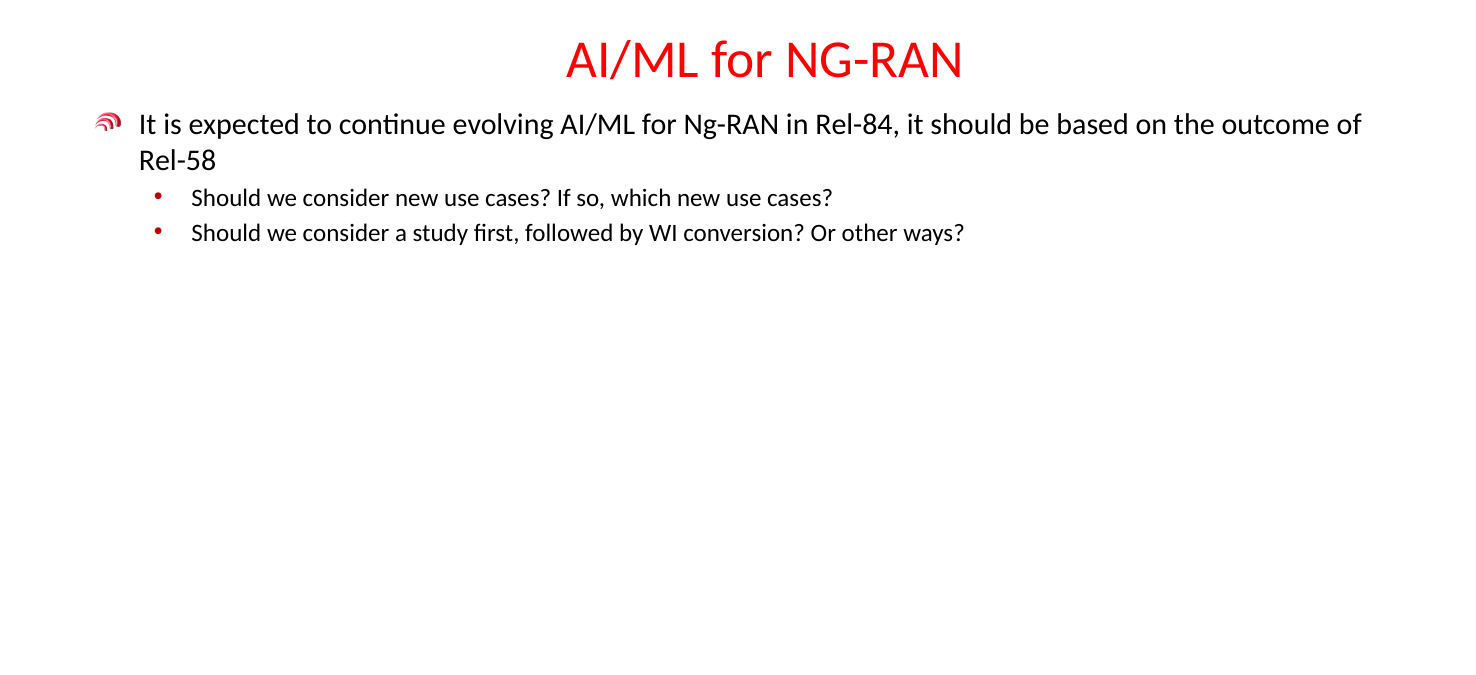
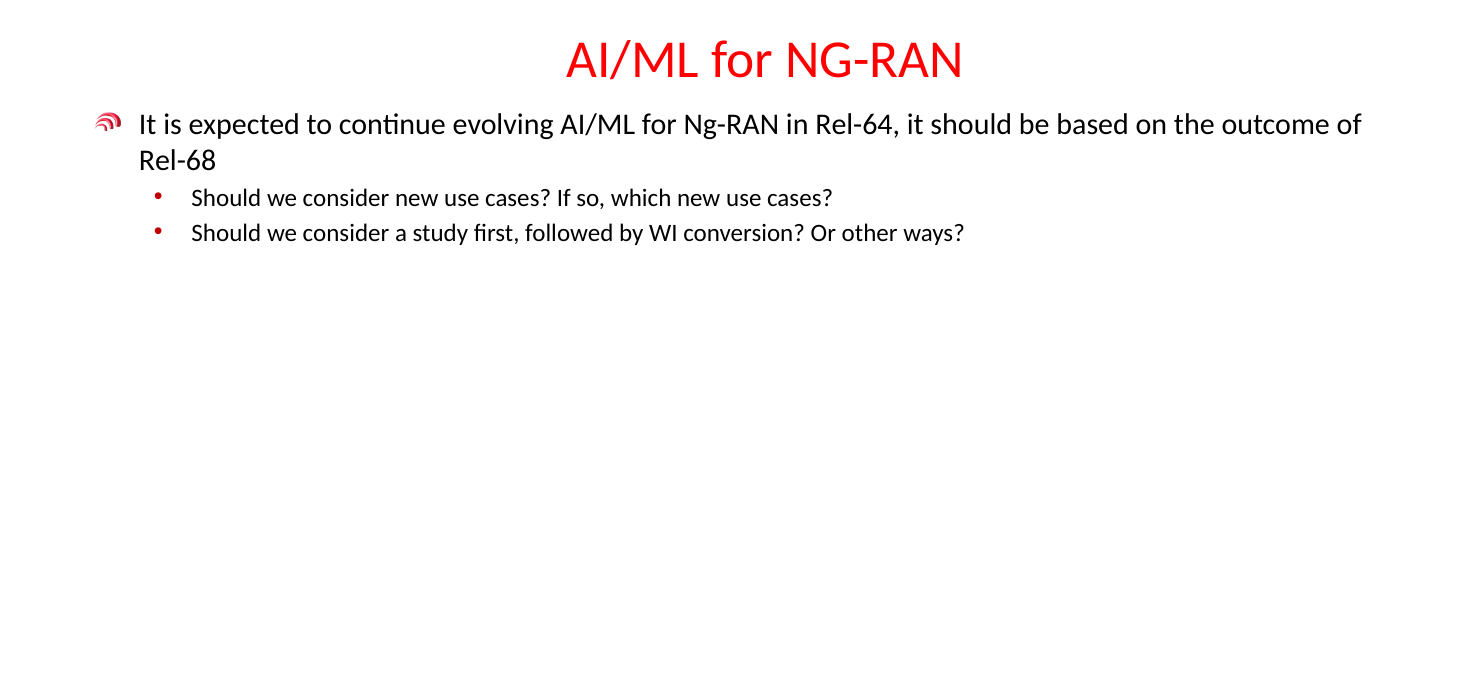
Rel-84: Rel-84 -> Rel-64
Rel-58: Rel-58 -> Rel-68
